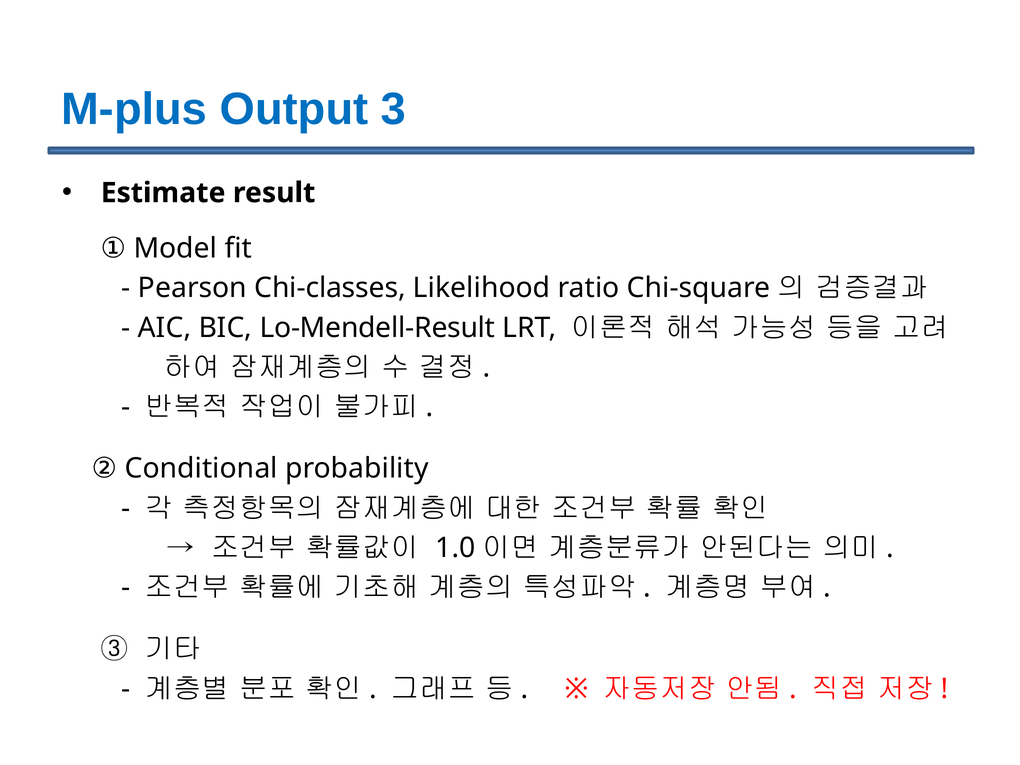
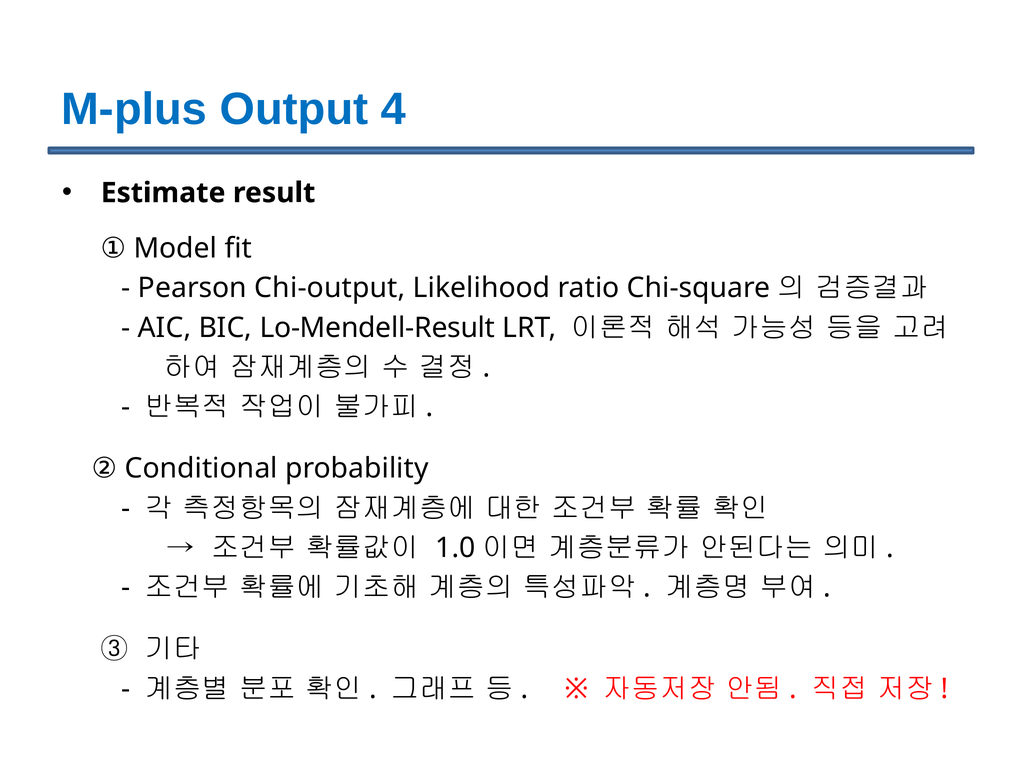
3: 3 -> 4
Chi-classes: Chi-classes -> Chi-output
